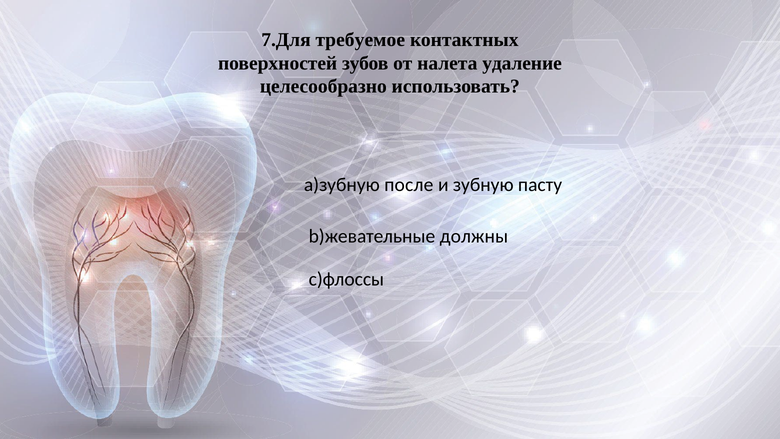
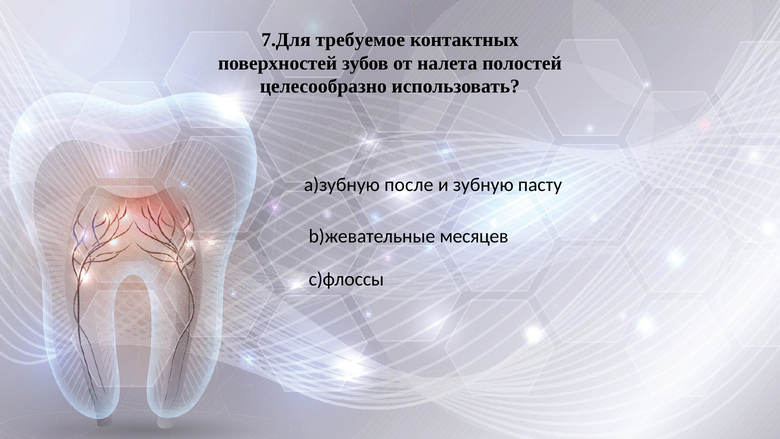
удаление: удаление -> полостей
должны: должны -> месяцев
